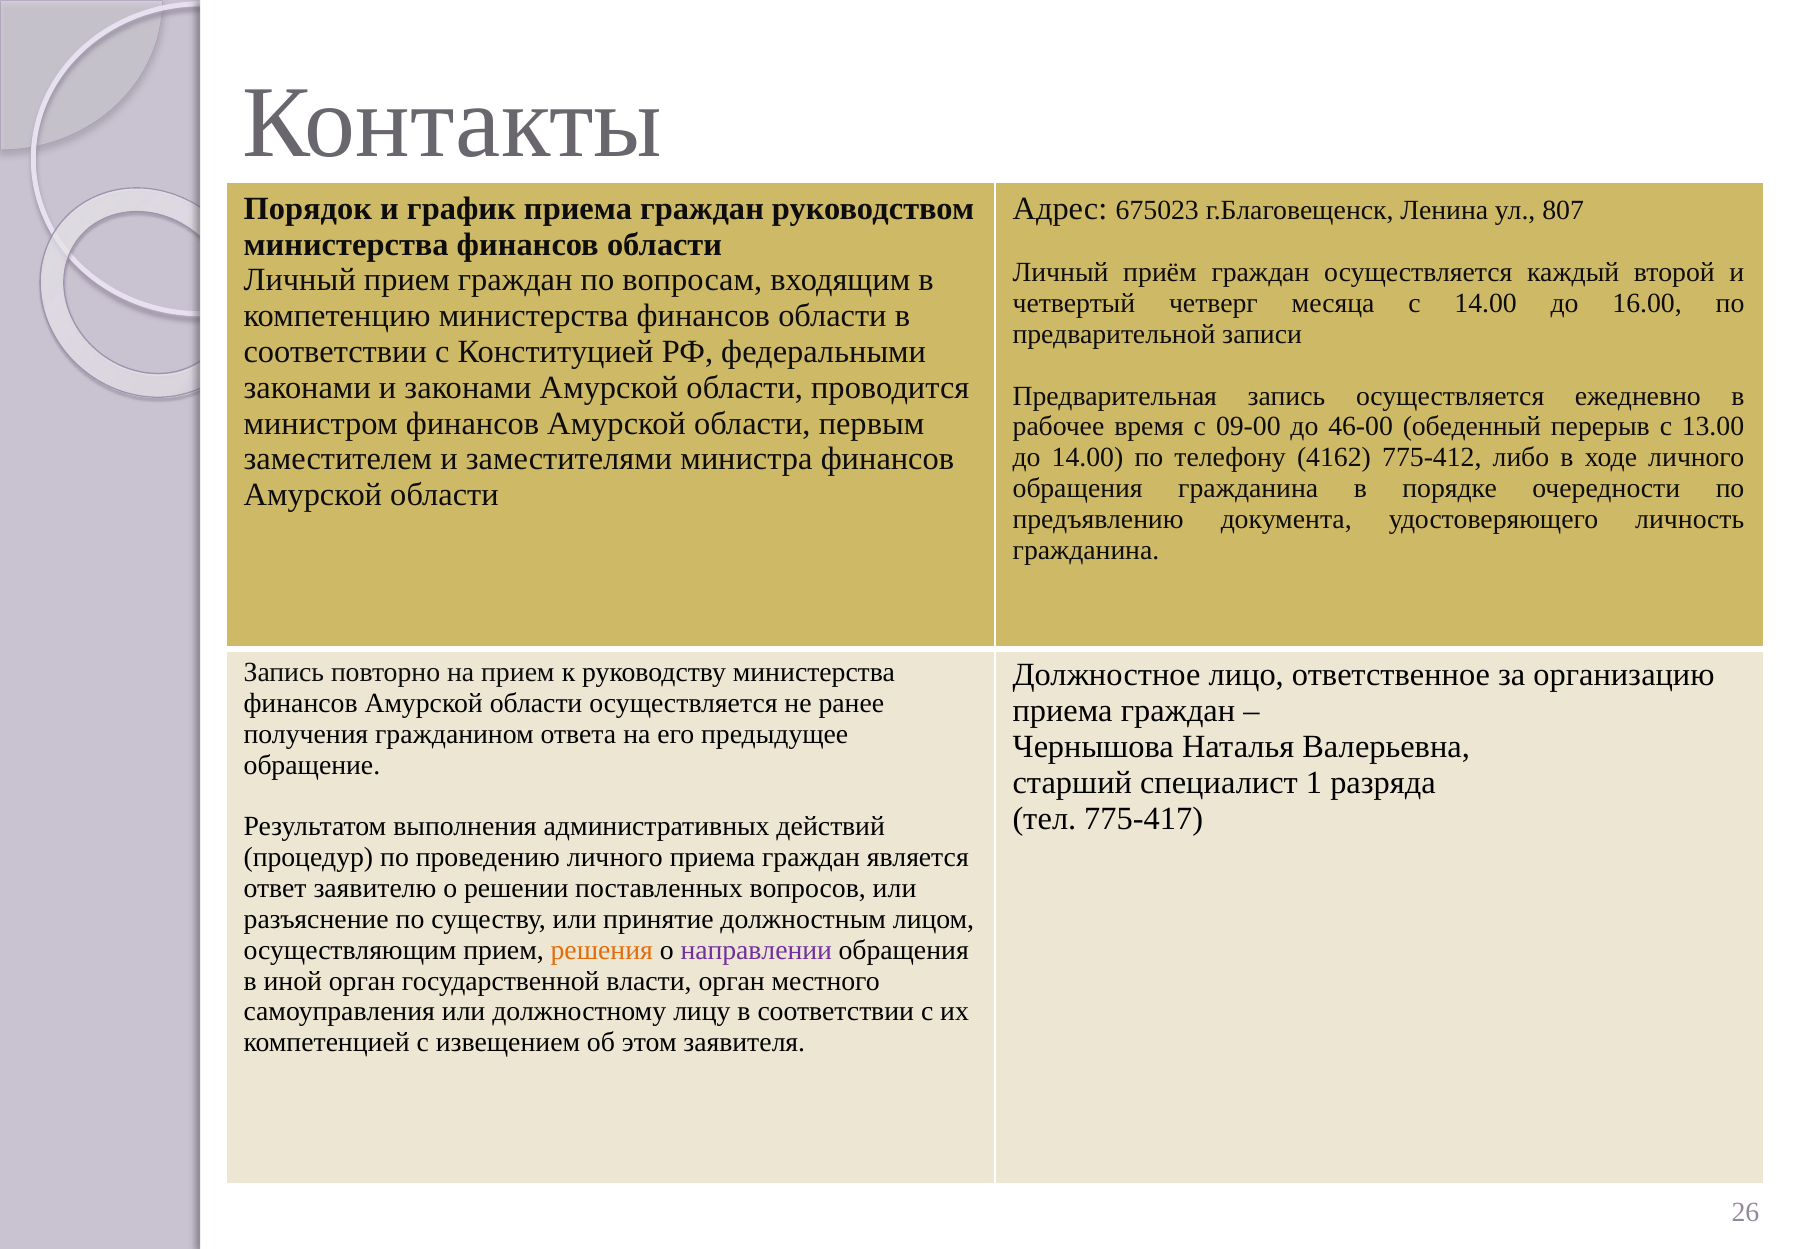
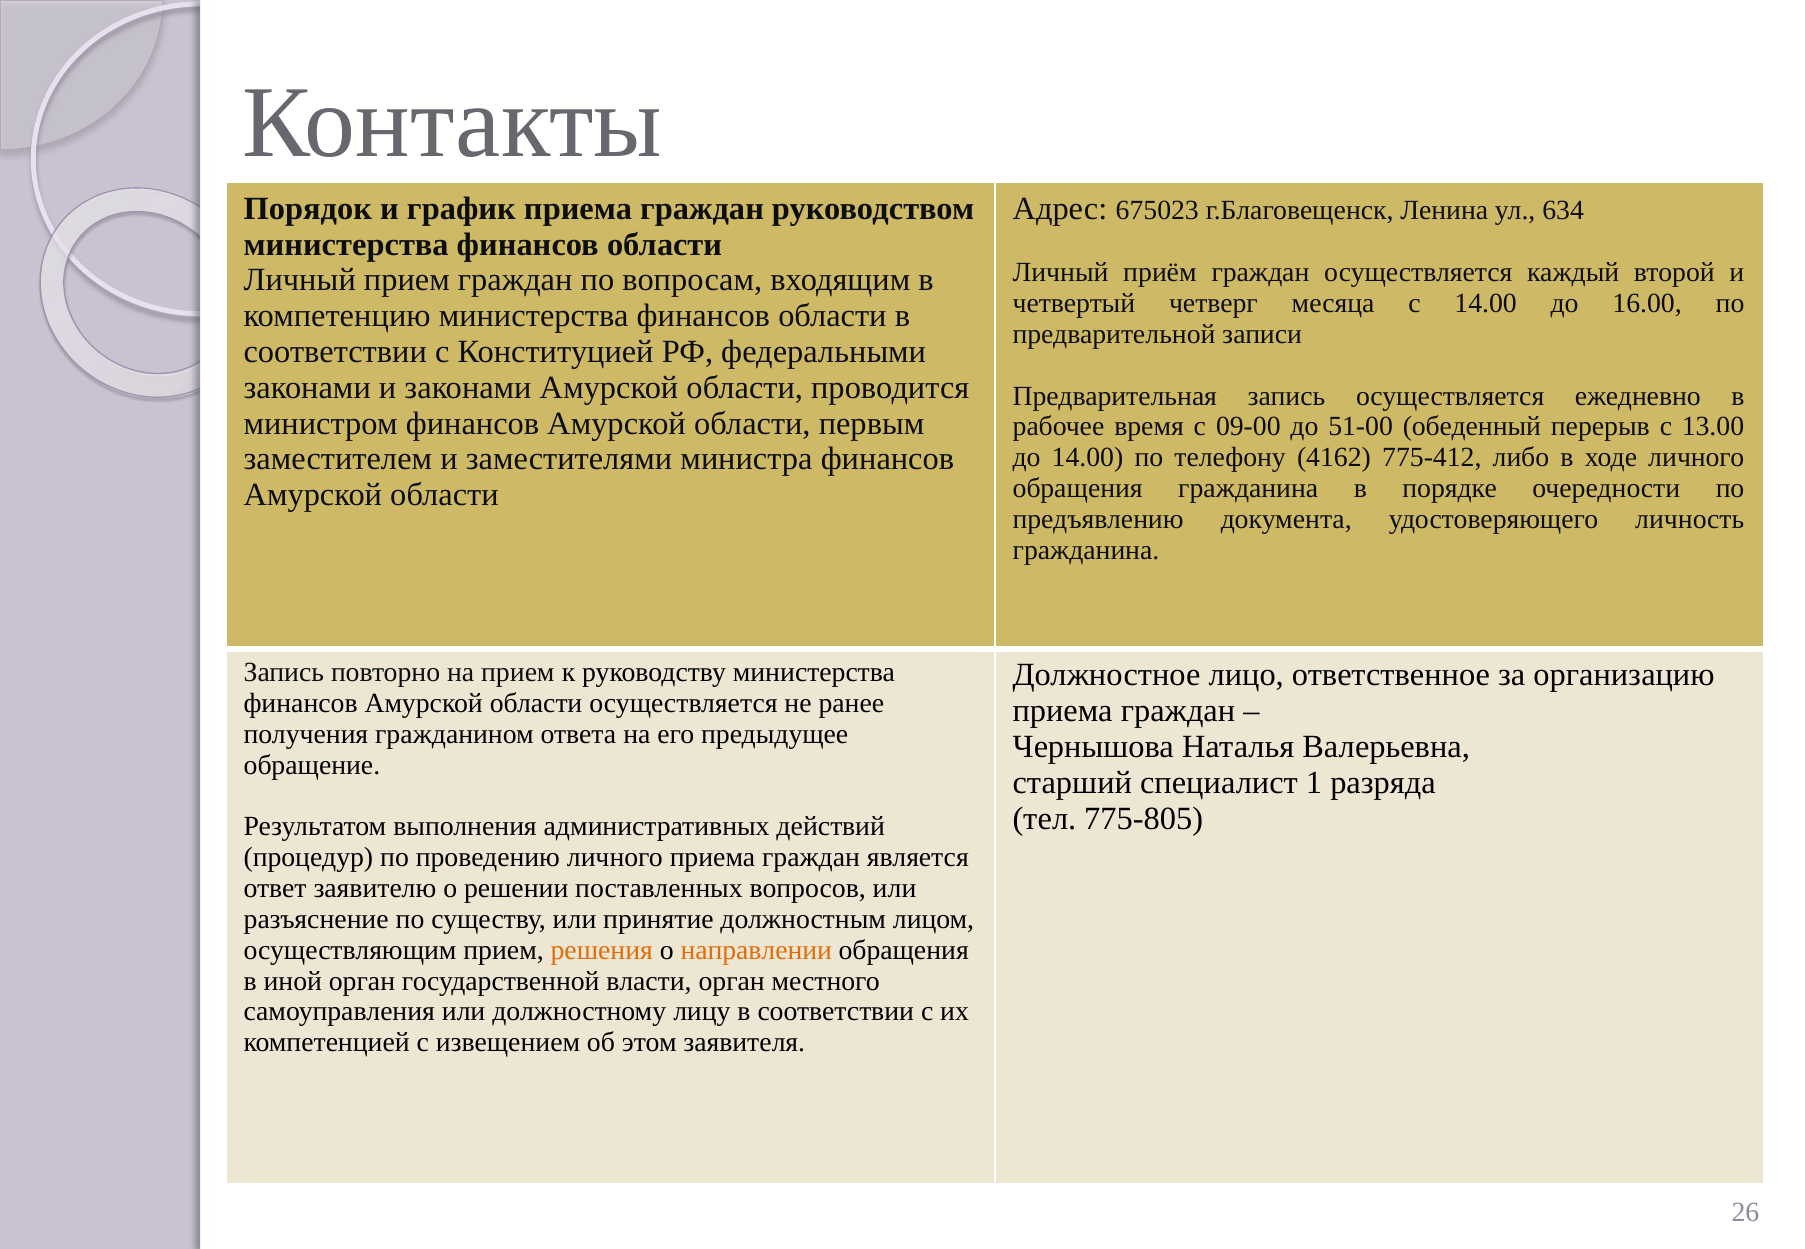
807: 807 -> 634
46-00: 46-00 -> 51-00
775-417: 775-417 -> 775-805
направлении colour: purple -> orange
